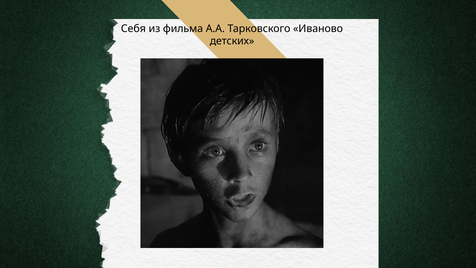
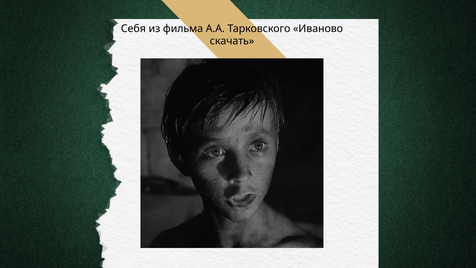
детских: детских -> скачать
